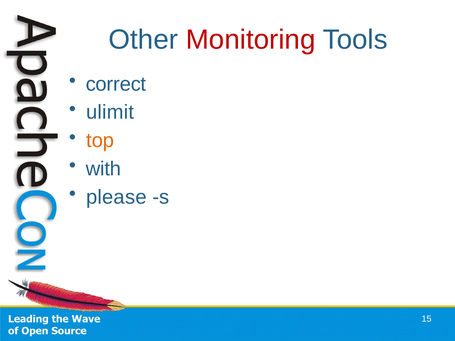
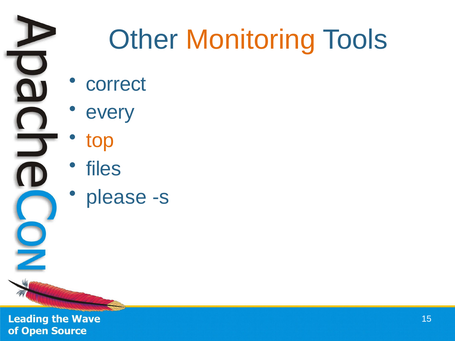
Monitoring colour: red -> orange
ulimit: ulimit -> every
with: with -> files
